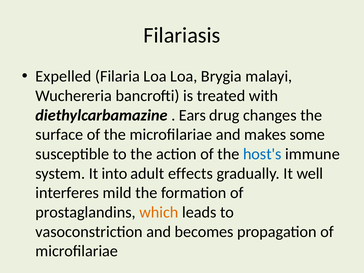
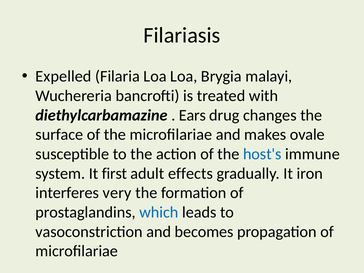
some: some -> ovale
into: into -> first
well: well -> iron
mild: mild -> very
which colour: orange -> blue
